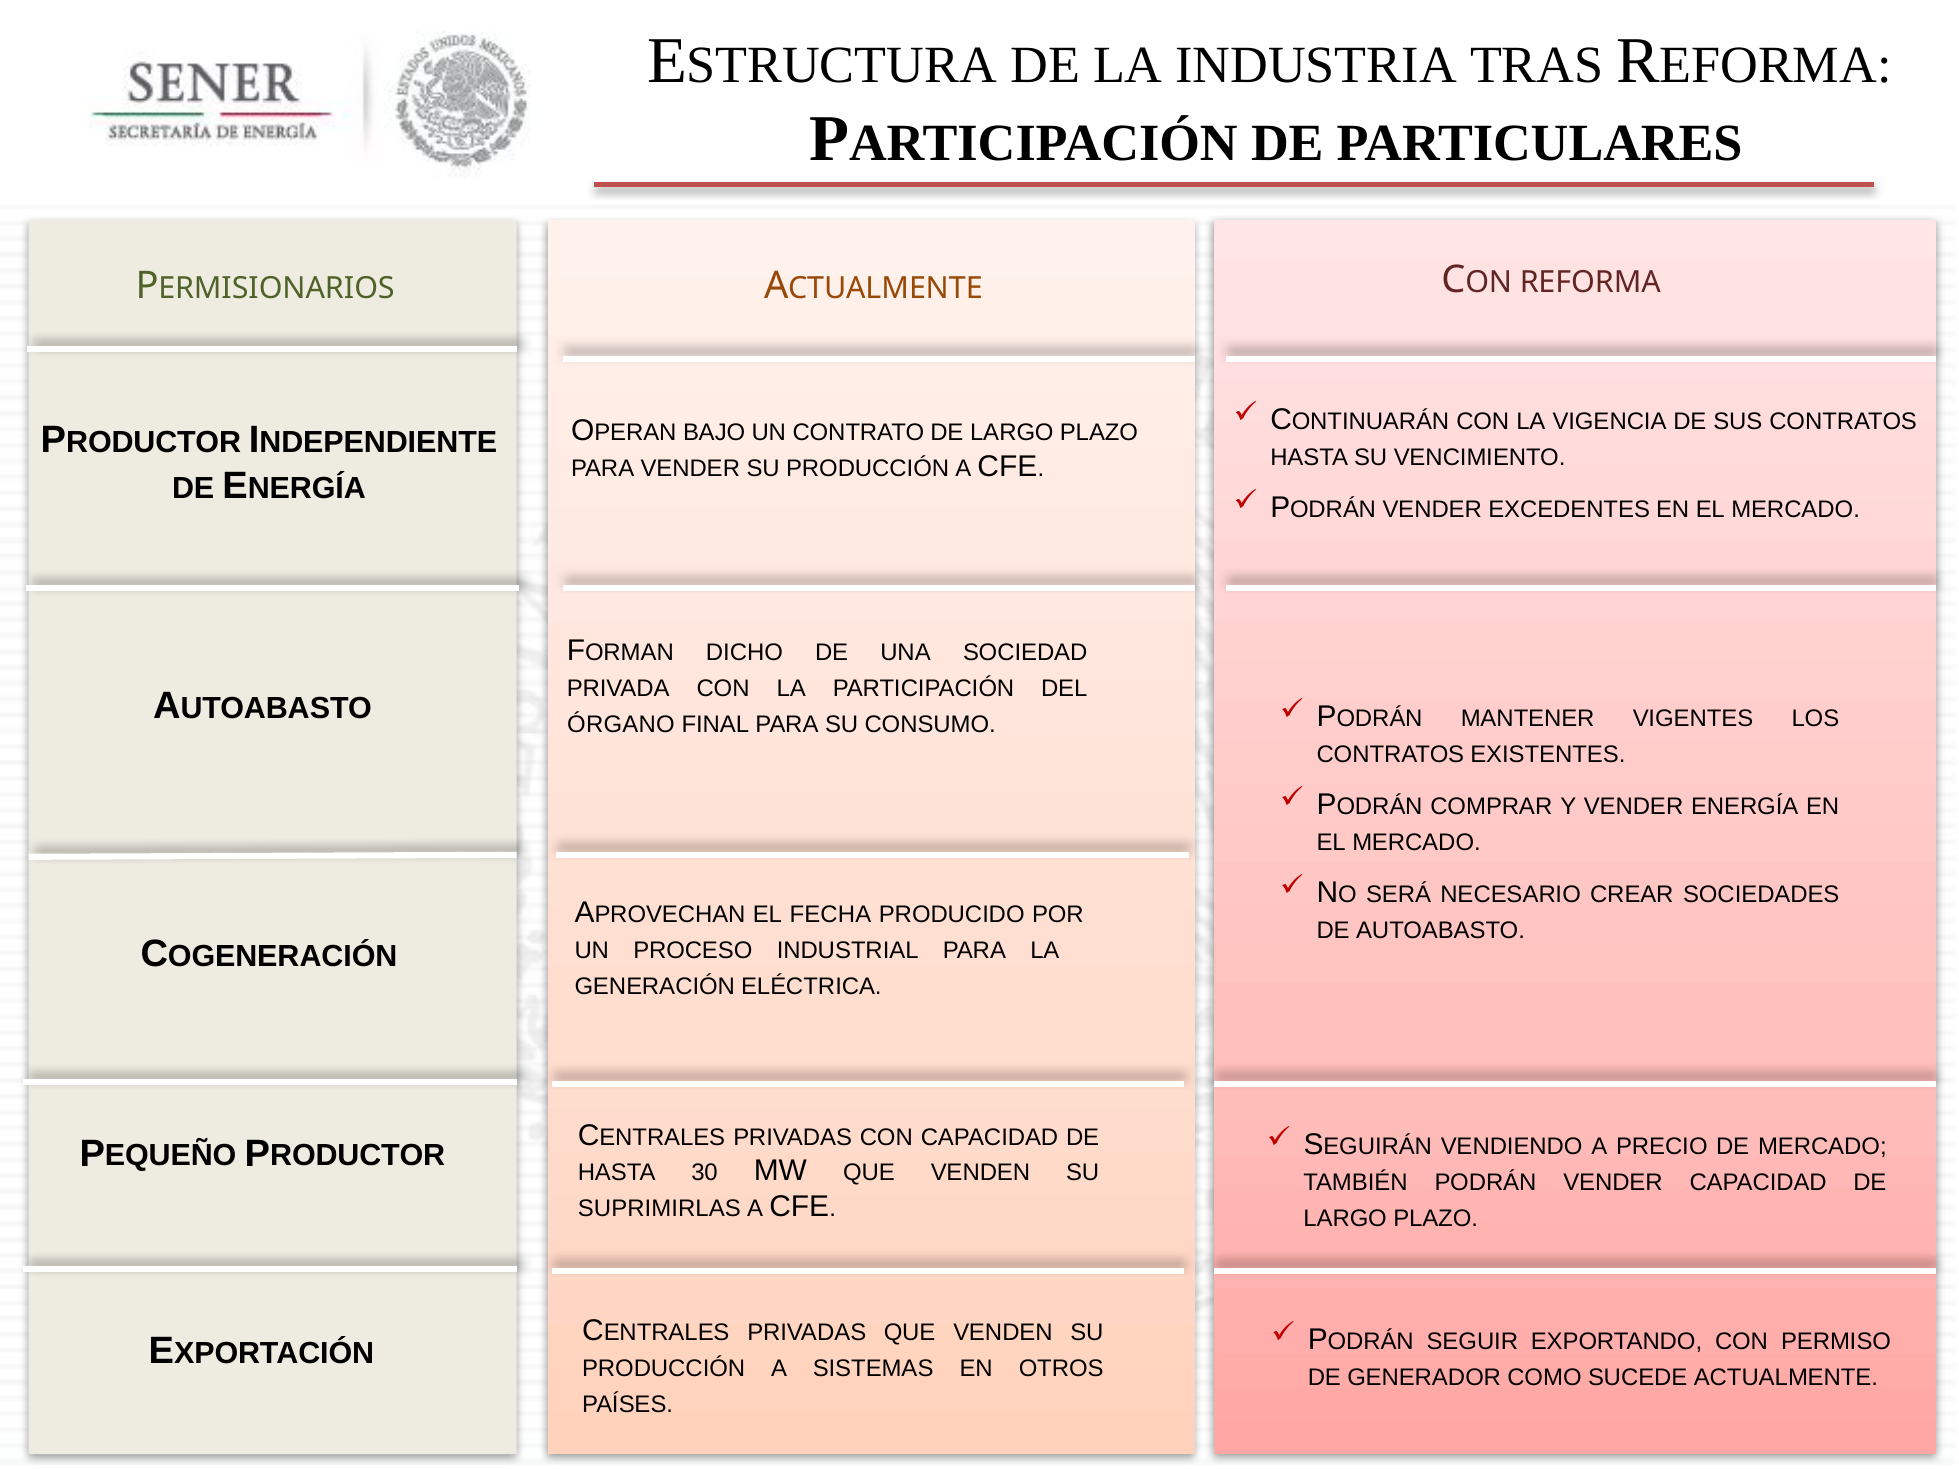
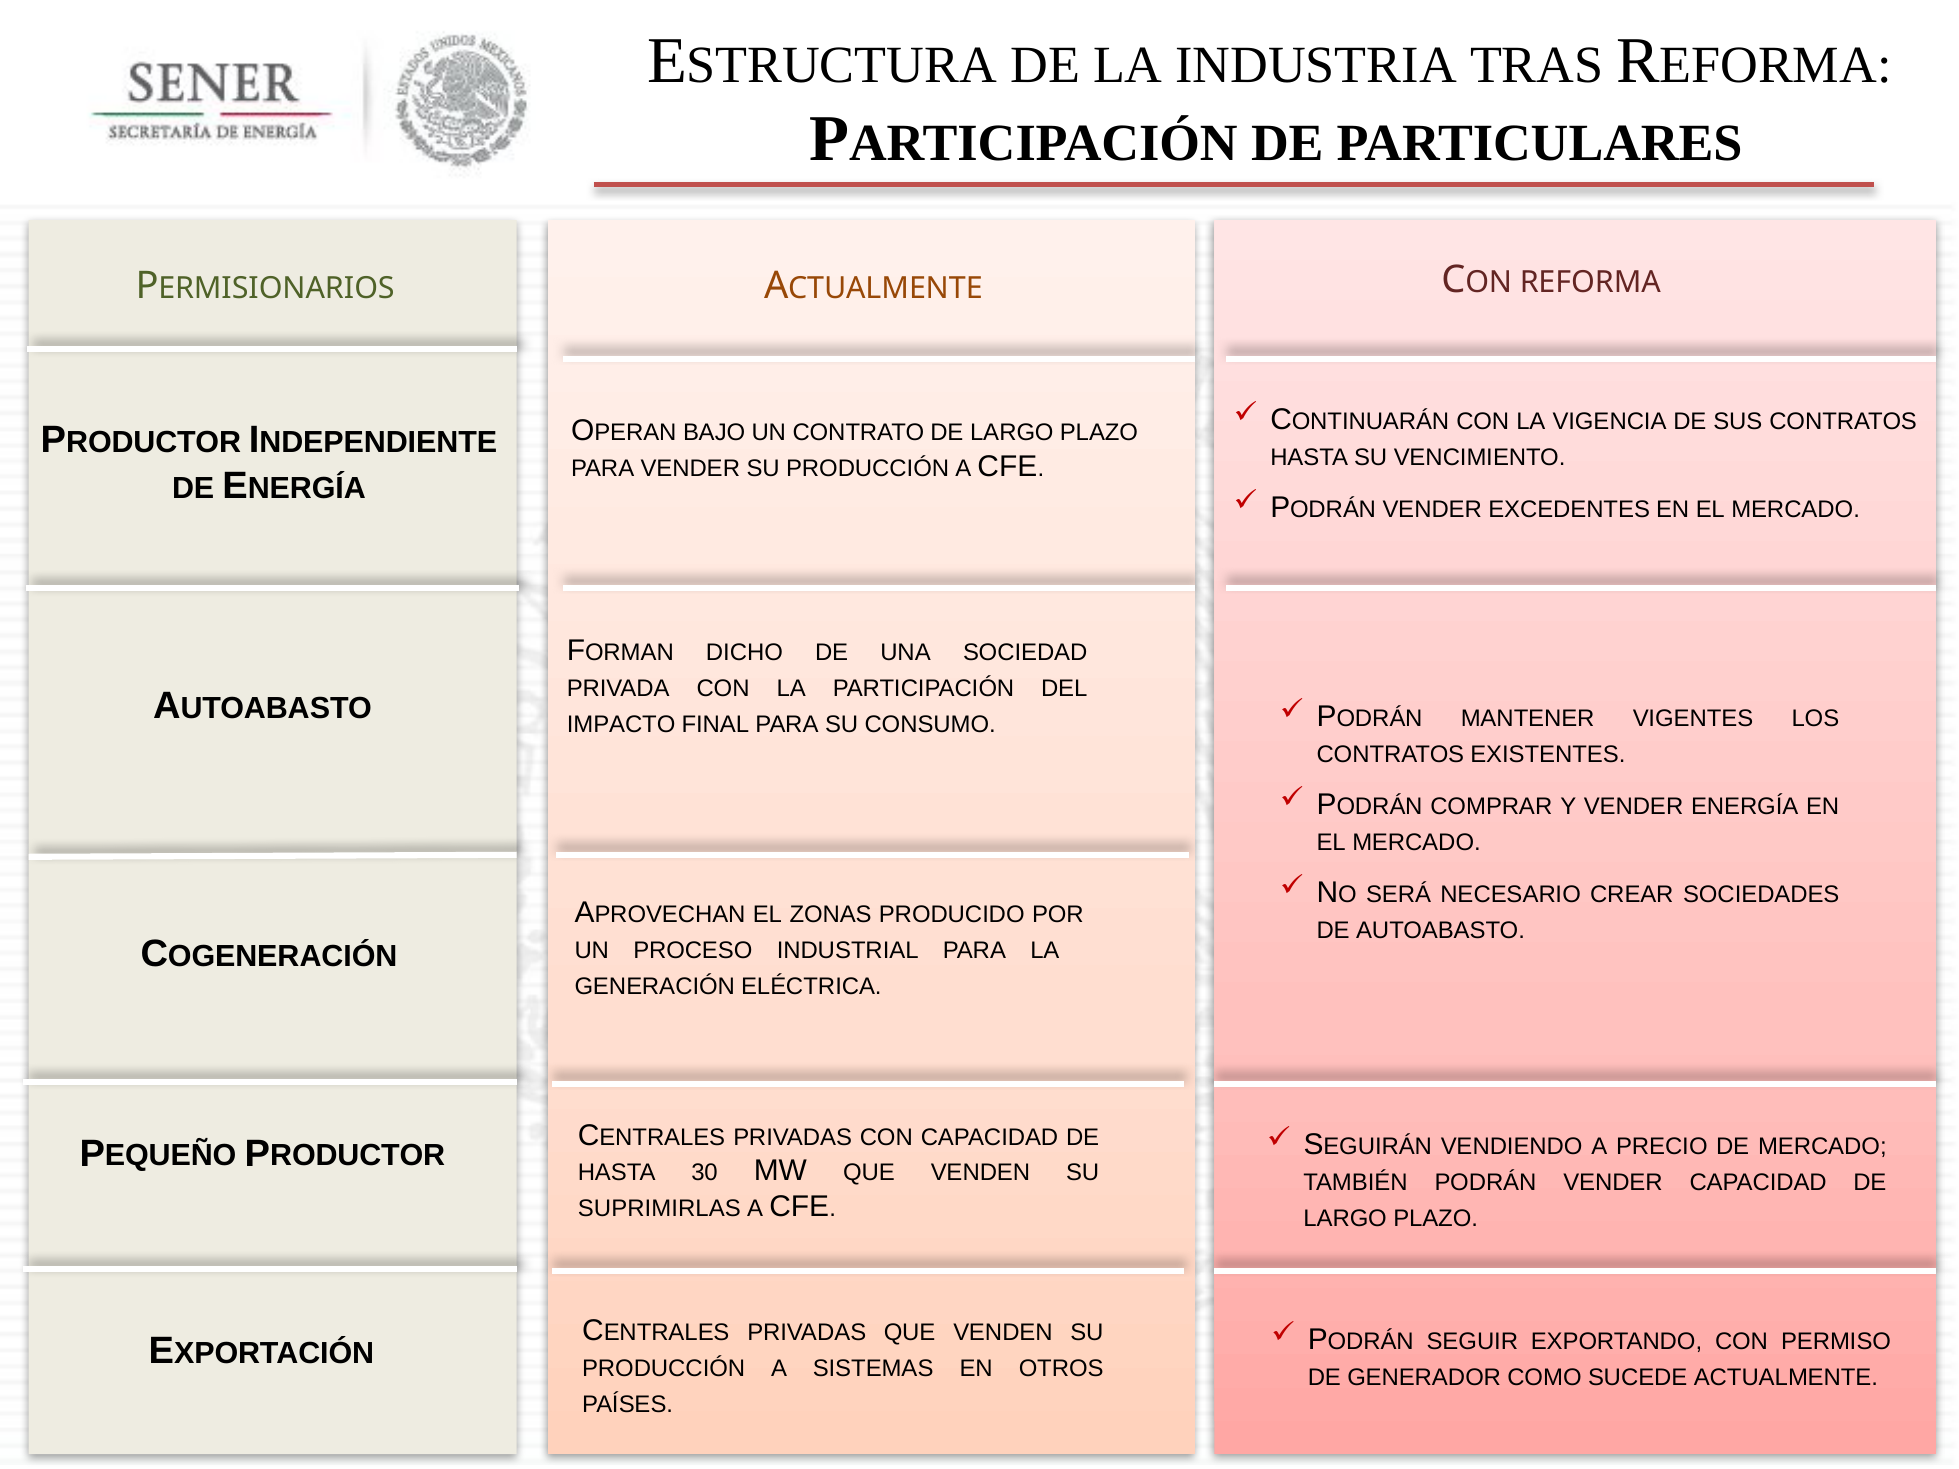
ÓRGANO: ÓRGANO -> IMPACTO
FECHA: FECHA -> ZONAS
